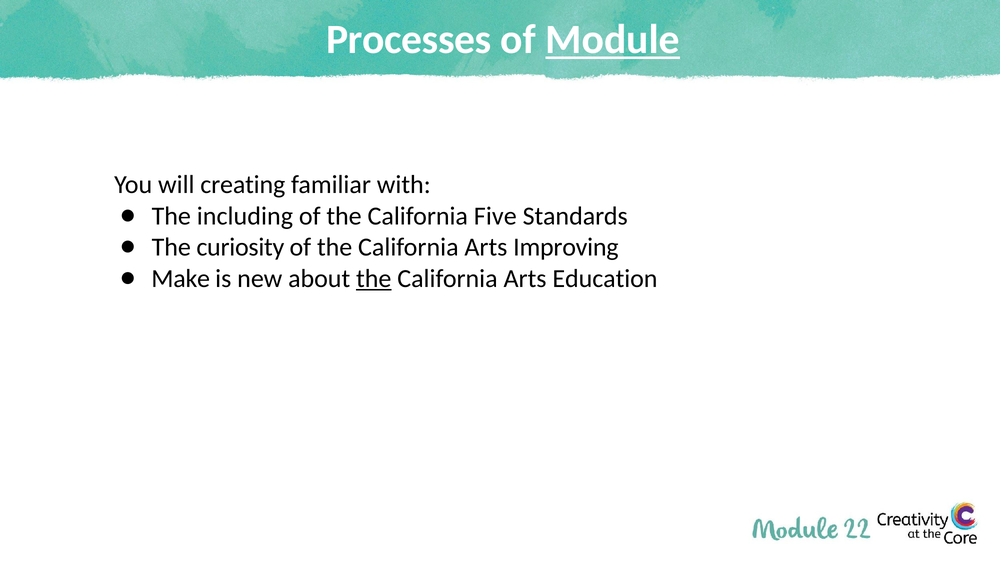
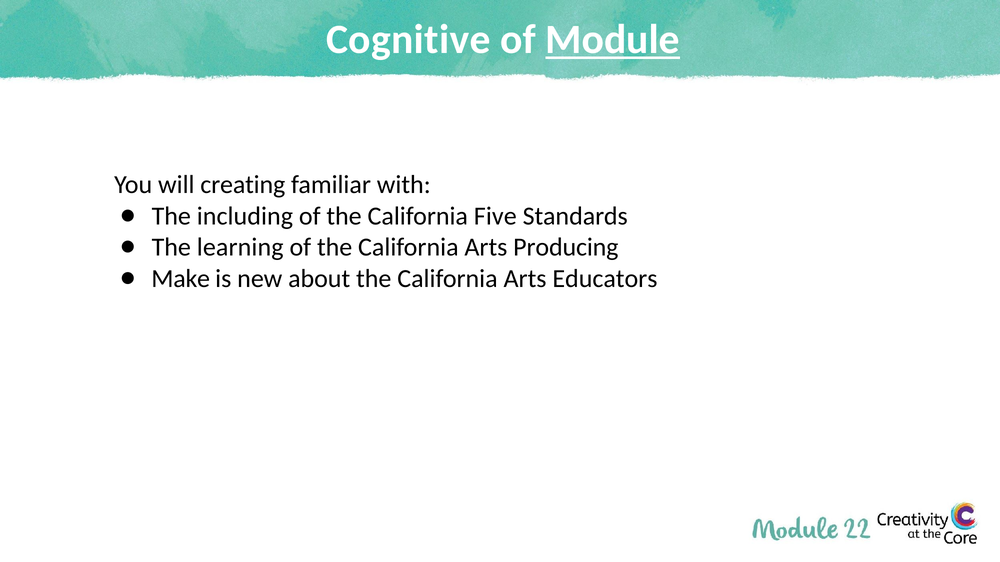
Processes: Processes -> Cognitive
curiosity: curiosity -> learning
Improving: Improving -> Producing
the at (374, 279) underline: present -> none
Education: Education -> Educators
